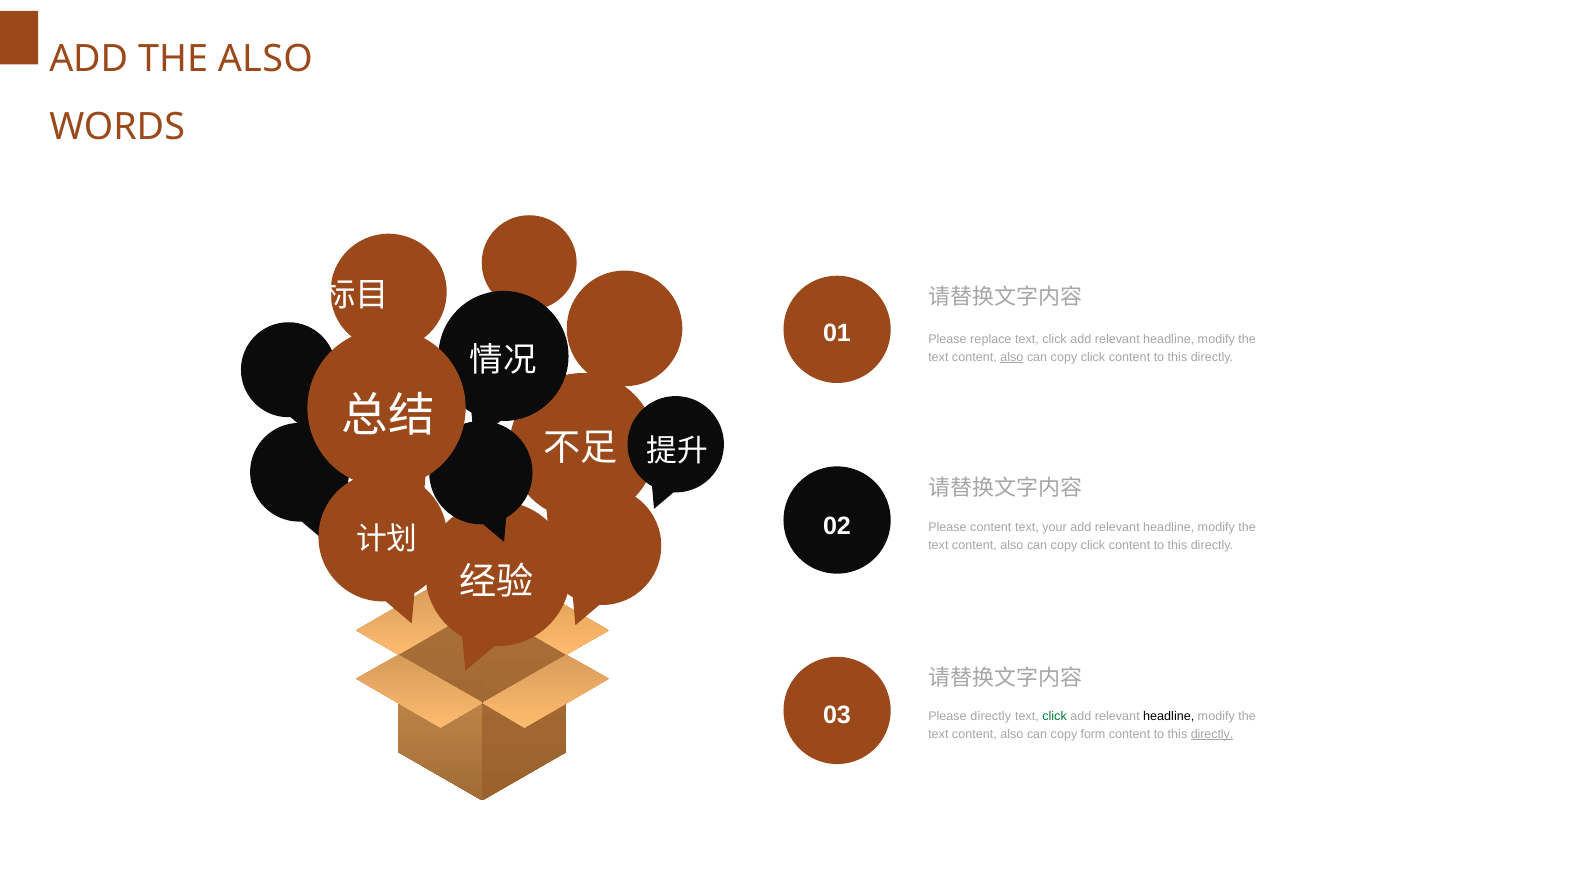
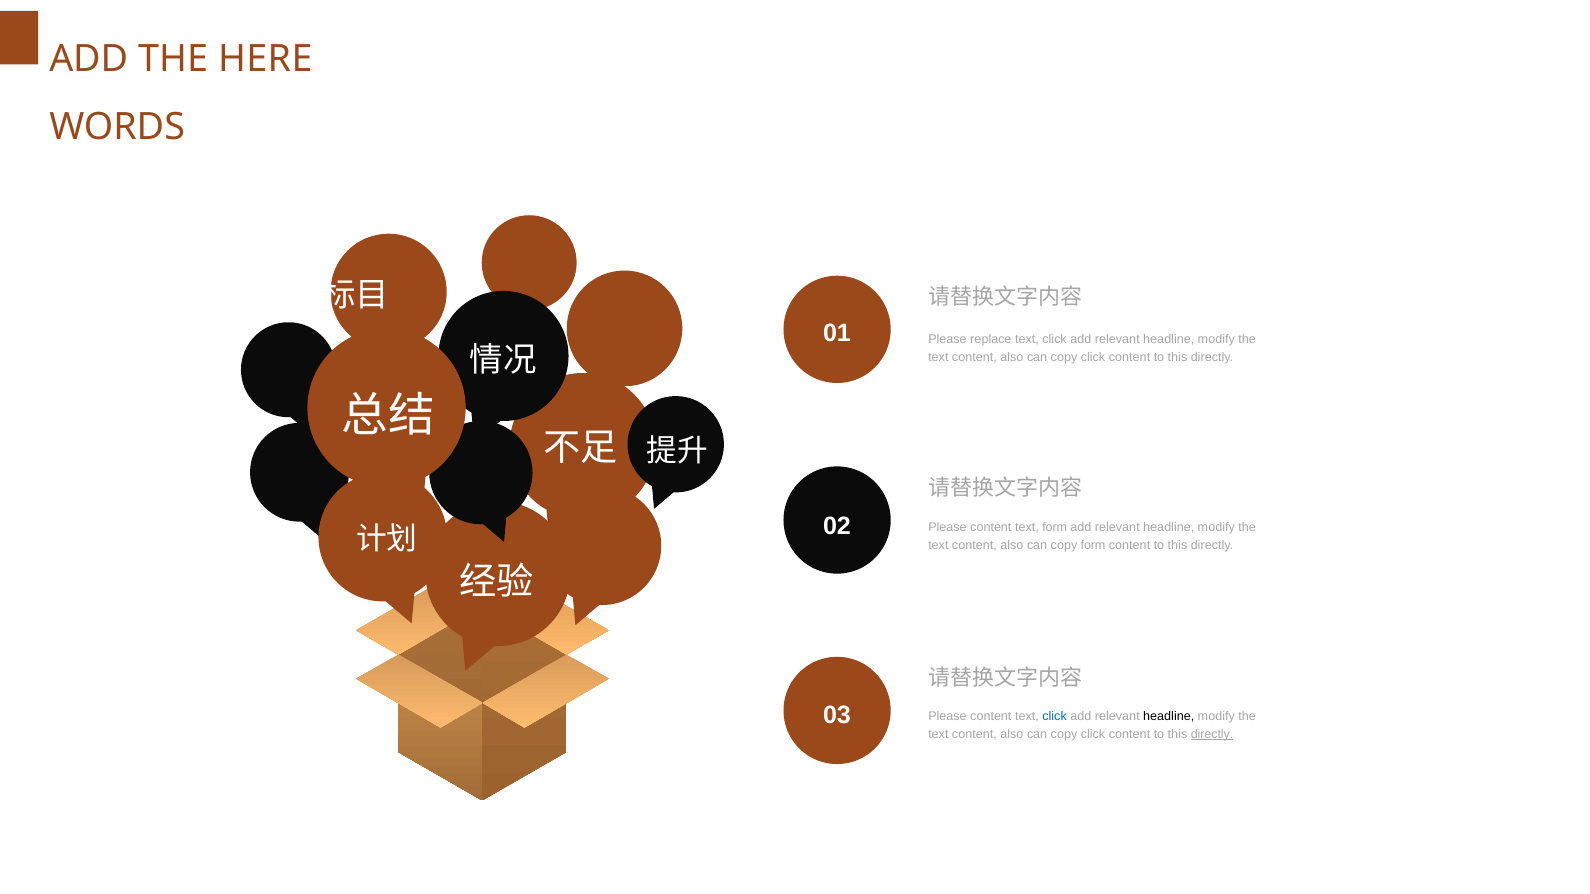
THE ALSO: ALSO -> HERE
also at (1012, 357) underline: present -> none
text your: your -> form
click at (1093, 546): click -> form
directly at (991, 716): directly -> content
click at (1055, 716) colour: green -> blue
form at (1093, 734): form -> click
